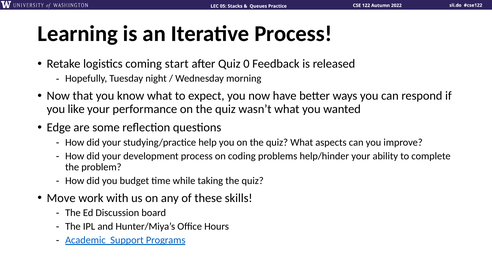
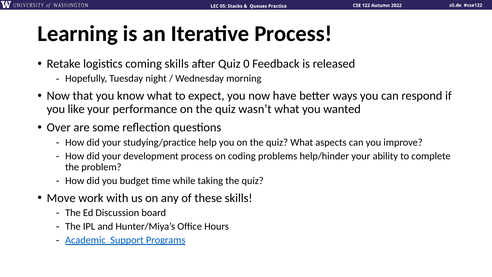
coming start: start -> skills
Edge: Edge -> Over
